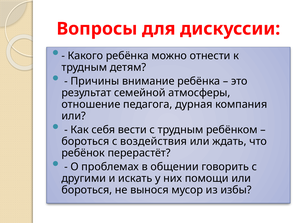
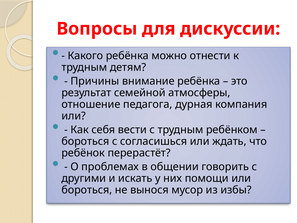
воздействия: воздействия -> согласишься
